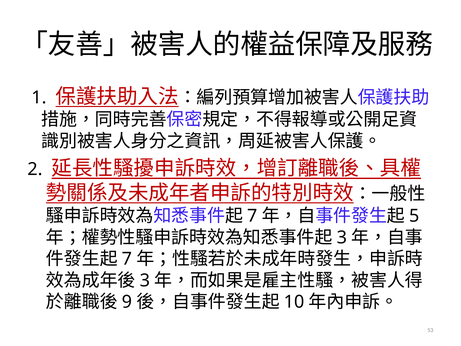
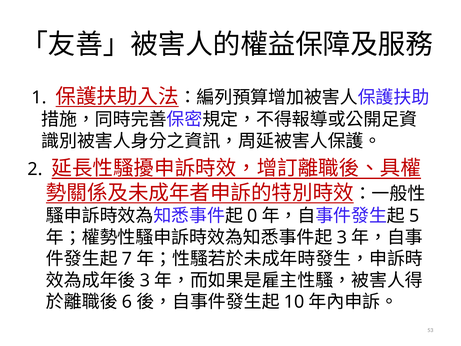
7 at (252, 216): 7 -> 0
9: 9 -> 6
